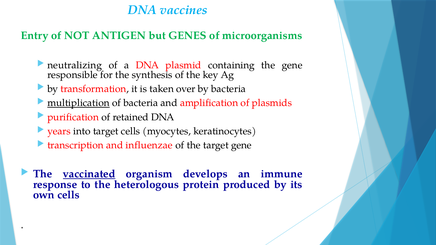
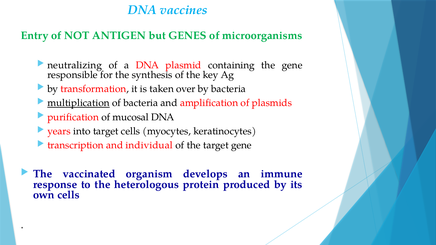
retained: retained -> mucosal
influenzae: influenzae -> individual
vaccinated underline: present -> none
